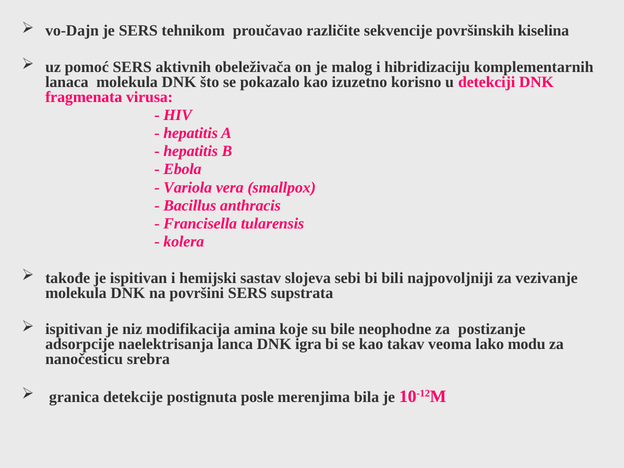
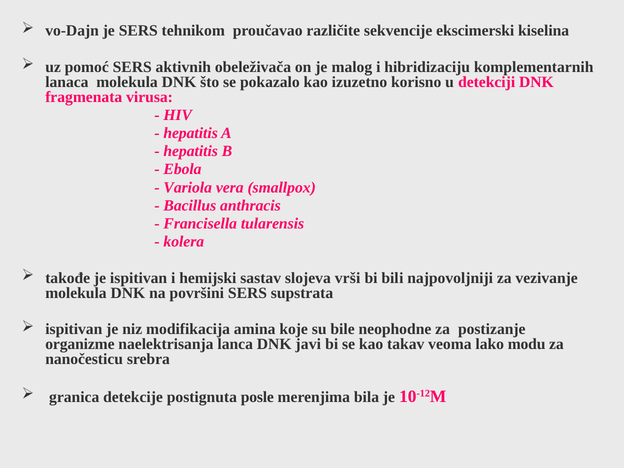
površinskih: površinskih -> ekscimerski
sebi: sebi -> vrši
adsorpcije: adsorpcije -> organizme
igra: igra -> javi
